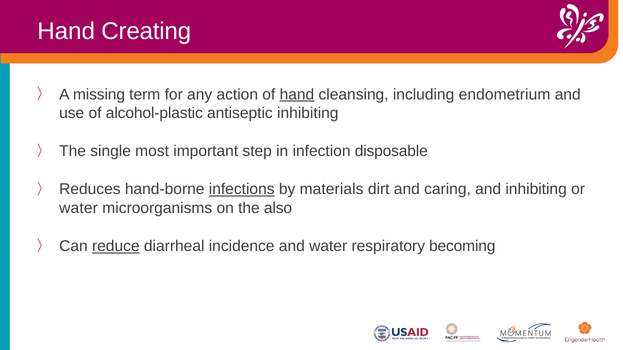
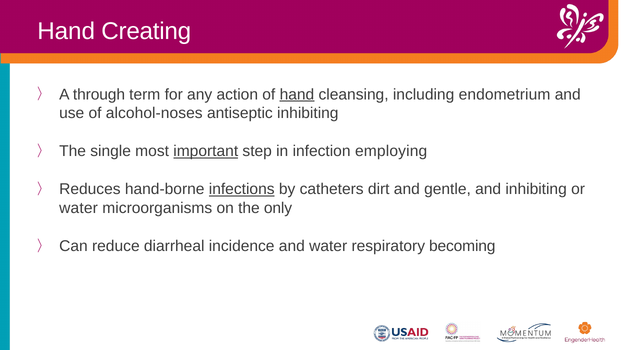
missing: missing -> through
alcohol-plastic: alcohol-plastic -> alcohol-noses
important underline: none -> present
disposable: disposable -> employing
materials: materials -> catheters
caring: caring -> gentle
also: also -> only
reduce underline: present -> none
